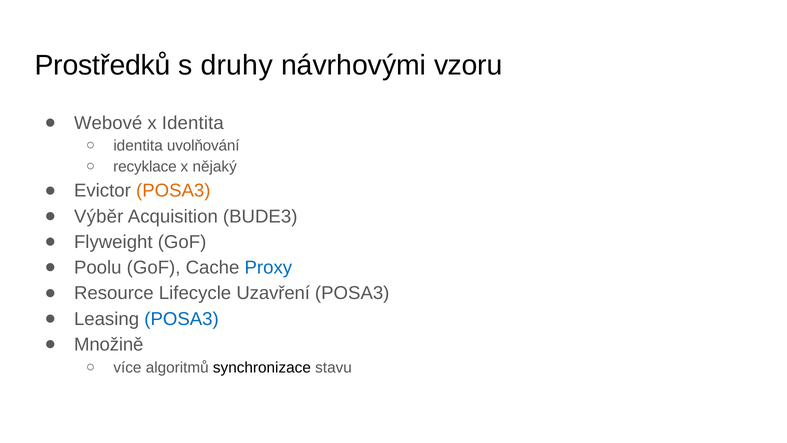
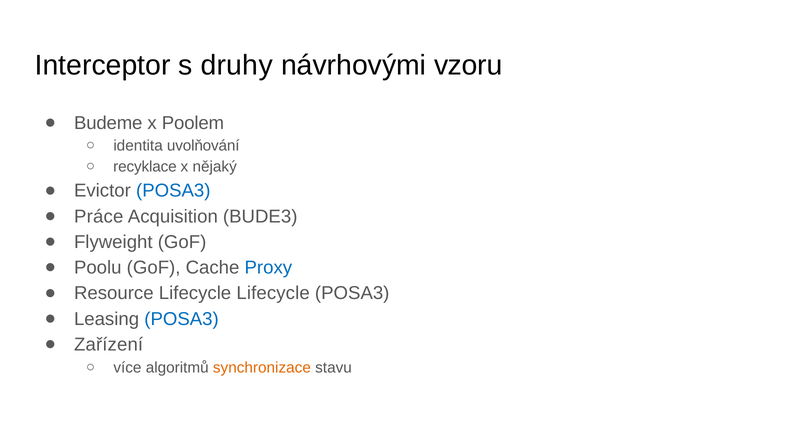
Prostředků: Prostředků -> Interceptor
Webové: Webové -> Budeme
x Identita: Identita -> Poolem
POSA3 at (173, 191) colour: orange -> blue
Výběr: Výběr -> Práce
Lifecycle Uzavření: Uzavření -> Lifecycle
Množině: Množině -> Zařízení
synchronizace colour: black -> orange
